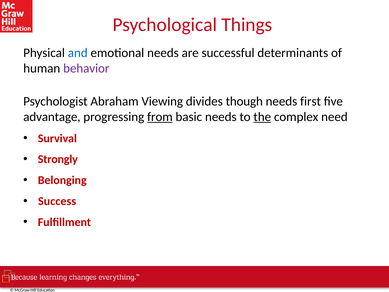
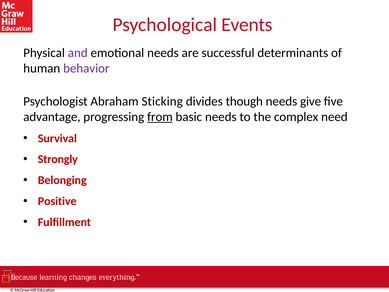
Things: Things -> Events
and colour: blue -> purple
Viewing: Viewing -> Sticking
first: first -> give
the underline: present -> none
Success: Success -> Positive
